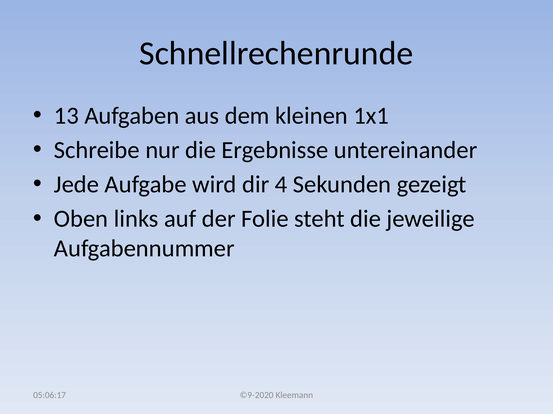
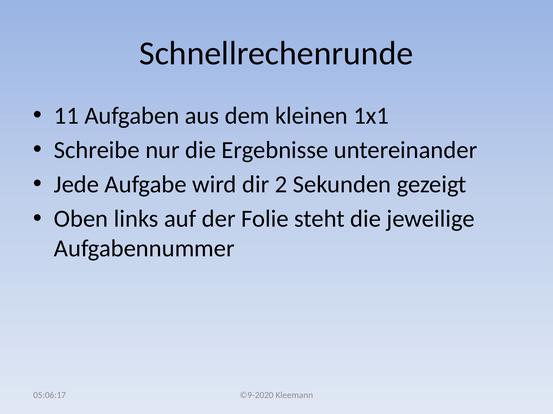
13: 13 -> 11
4: 4 -> 2
